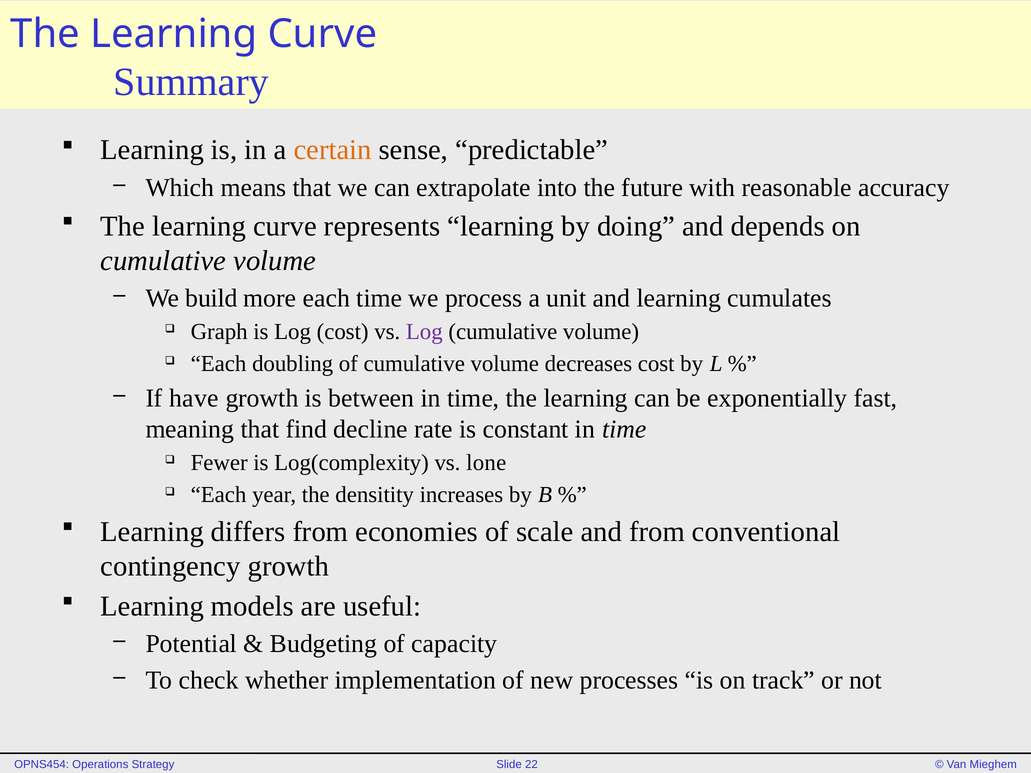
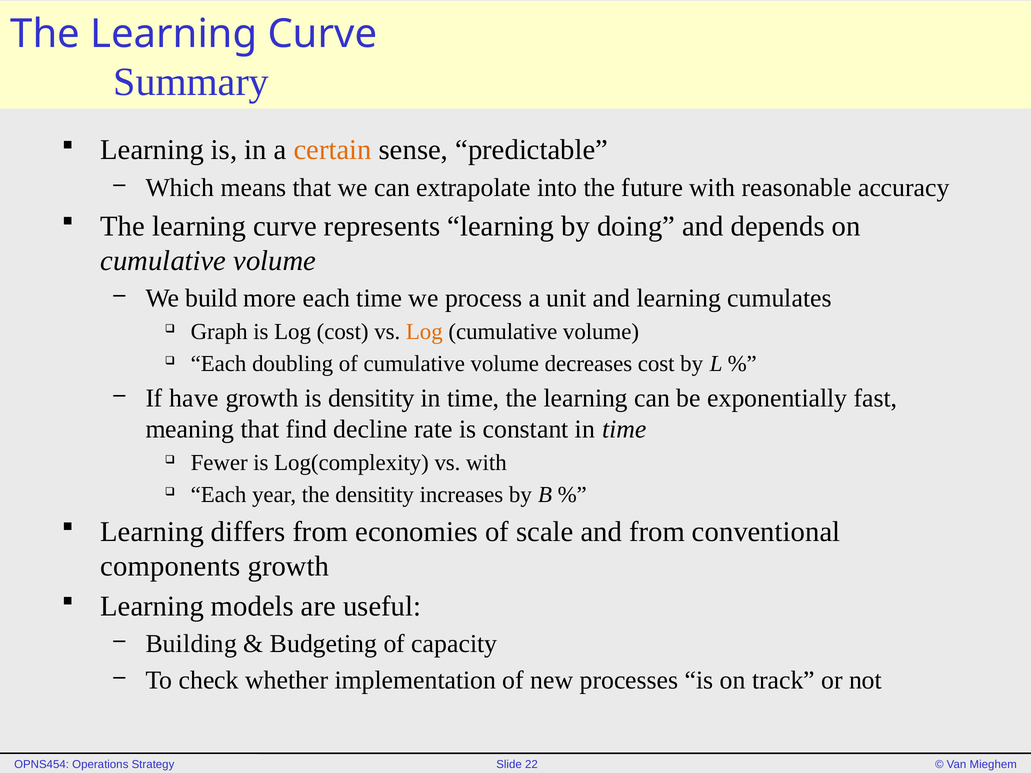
Log at (424, 332) colour: purple -> orange
is between: between -> densitity
vs lone: lone -> with
contingency: contingency -> components
Potential: Potential -> Building
